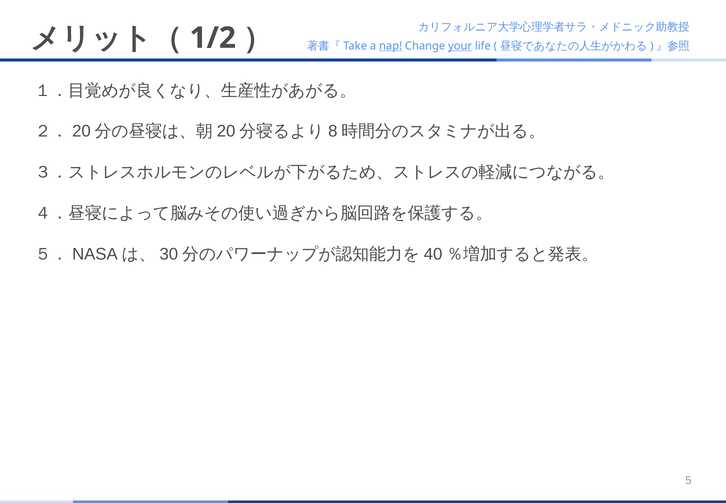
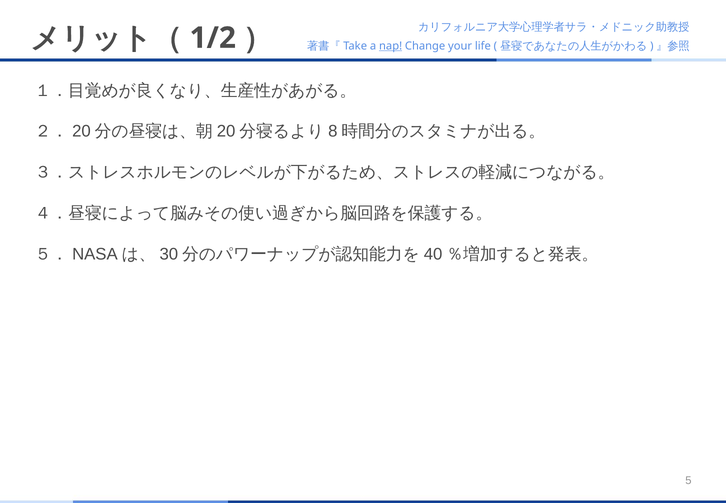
your underline: present -> none
